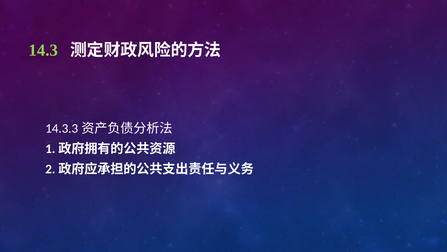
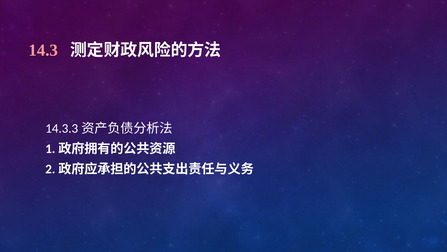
14.3 colour: light green -> pink
